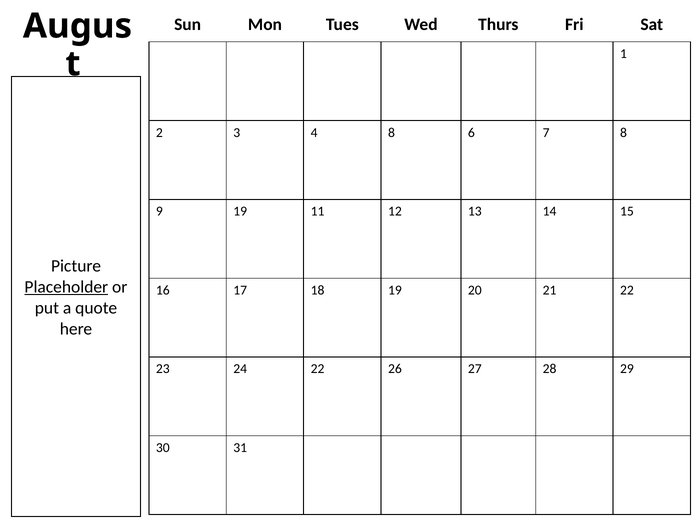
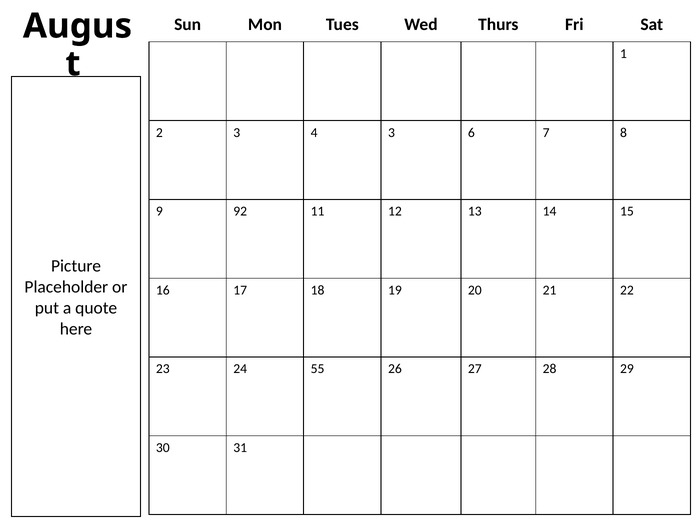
4 8: 8 -> 3
9 19: 19 -> 92
Placeholder underline: present -> none
24 22: 22 -> 55
